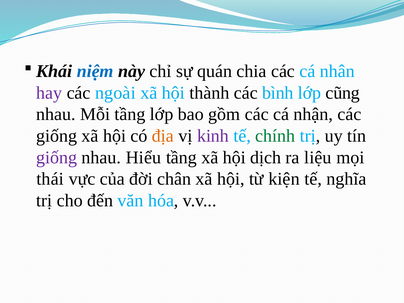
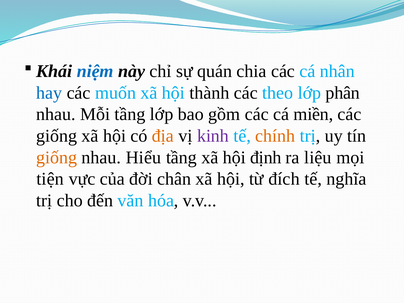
hay colour: purple -> blue
ngoài: ngoài -> muốn
bình: bình -> theo
cũng: cũng -> phân
nhận: nhận -> miền
chính colour: green -> orange
giống at (57, 157) colour: purple -> orange
dịch: dịch -> định
thái: thái -> tiện
kiện: kiện -> đích
